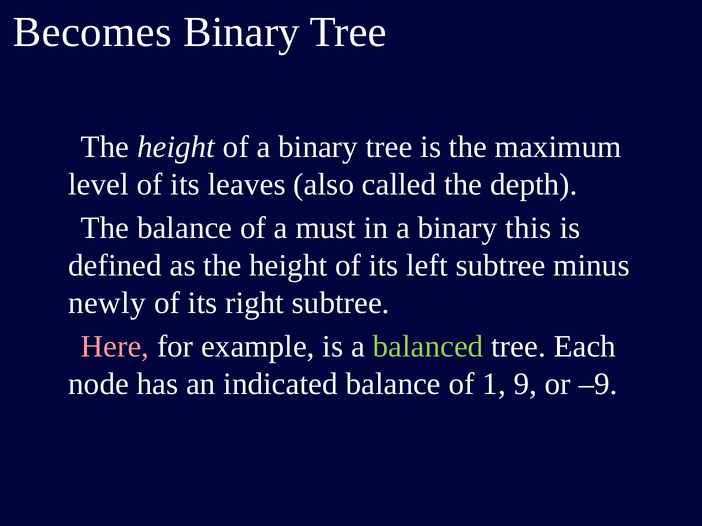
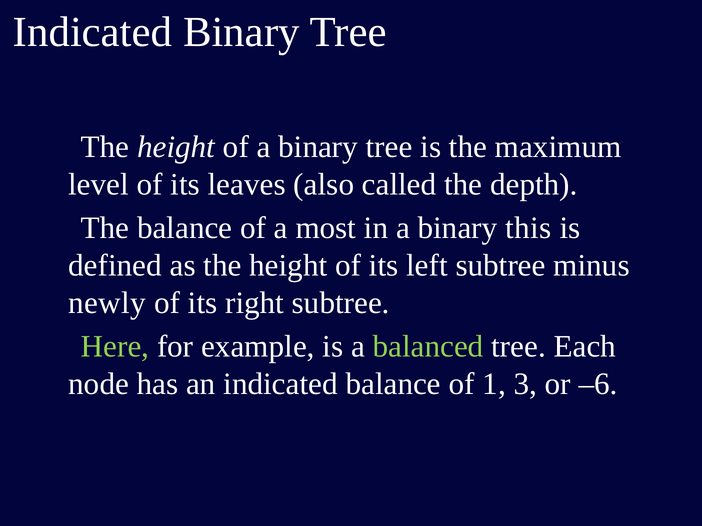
Becomes at (92, 32): Becomes -> Indicated
must: must -> most
Here colour: pink -> light green
9: 9 -> 3
–9: –9 -> –6
